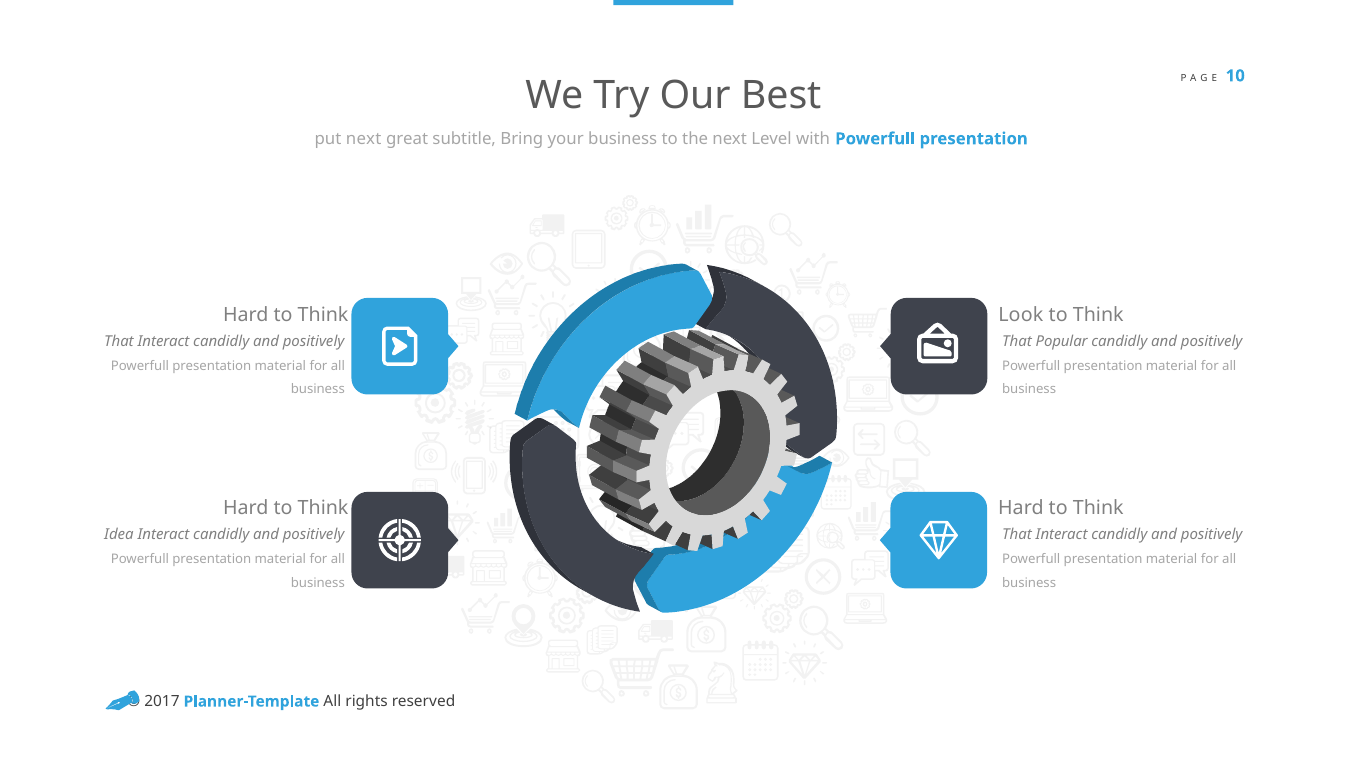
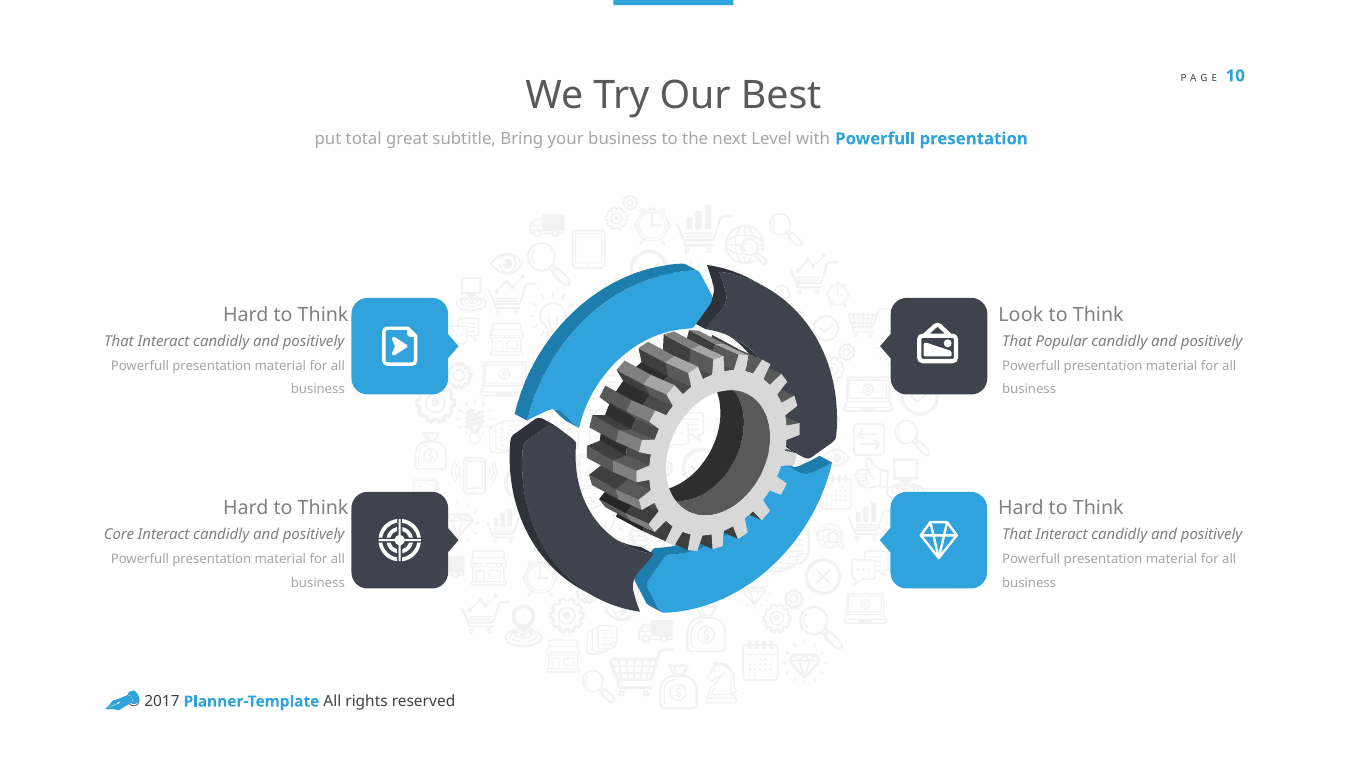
put next: next -> total
Idea: Idea -> Core
